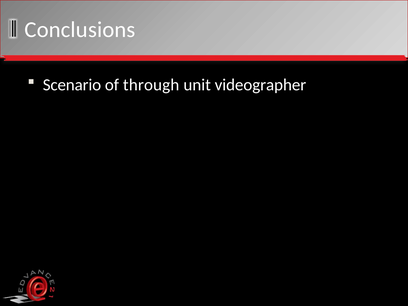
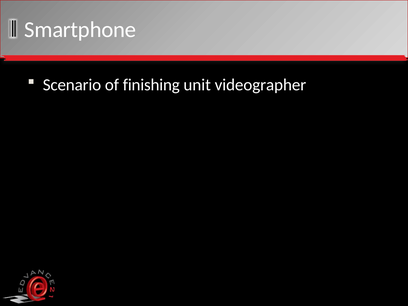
Conclusions: Conclusions -> Smartphone
through: through -> finishing
